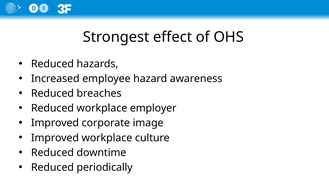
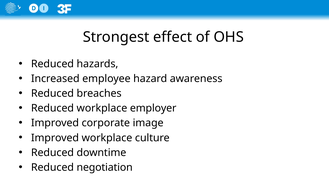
periodically: periodically -> negotiation
